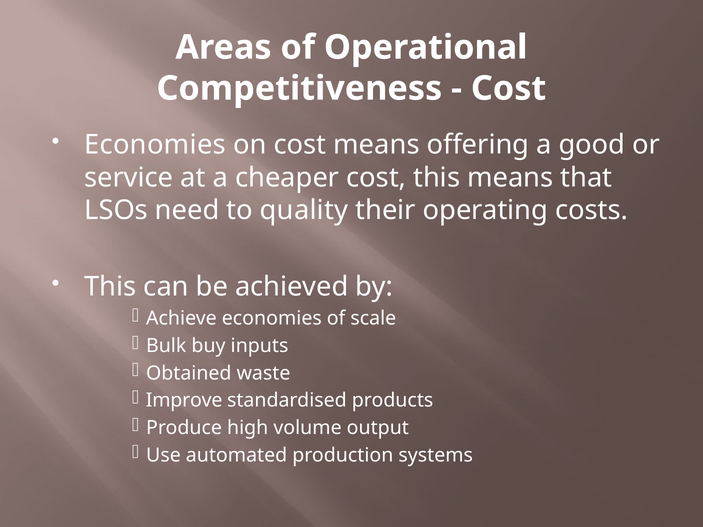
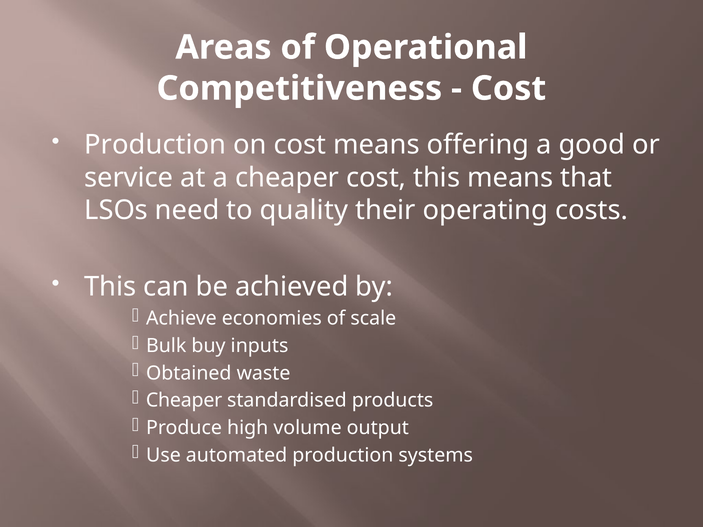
Economies at (155, 145): Economies -> Production
Improve at (184, 401): Improve -> Cheaper
